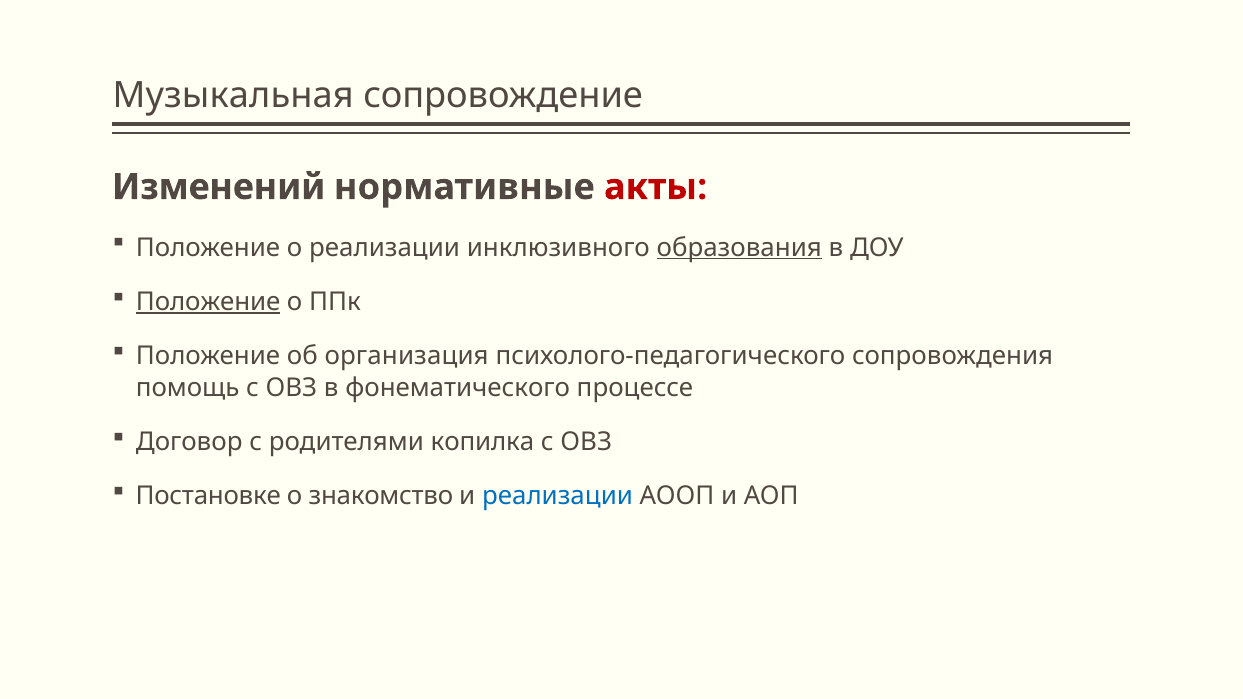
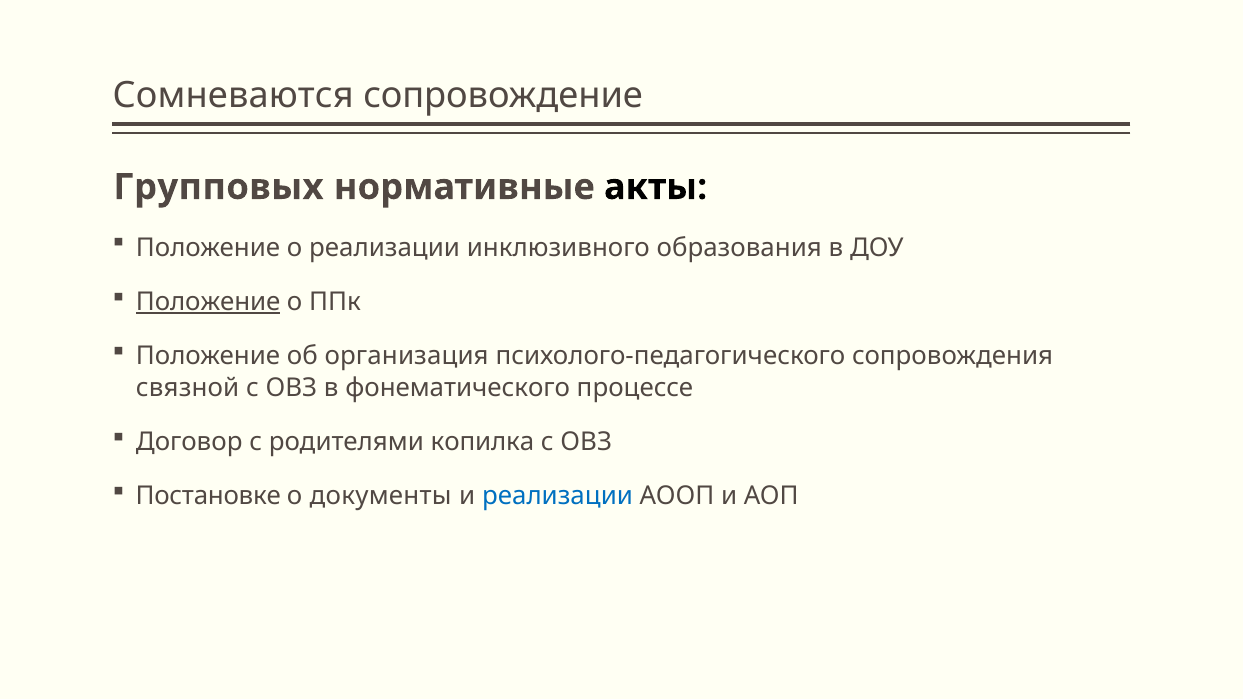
Музыкальная: Музыкальная -> Сомневаются
Изменений: Изменений -> Групповых
акты colour: red -> black
образования underline: present -> none
помощь: помощь -> связной
знакомство: знакомство -> документы
